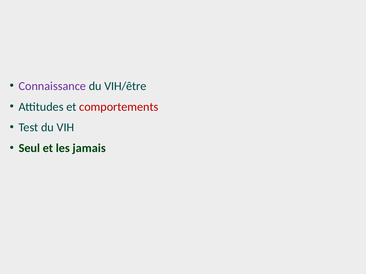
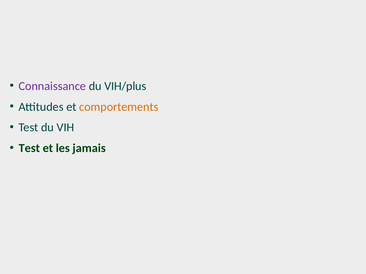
VIH/être: VIH/être -> VIH/plus
comportements colour: red -> orange
Seul at (29, 148): Seul -> Test
